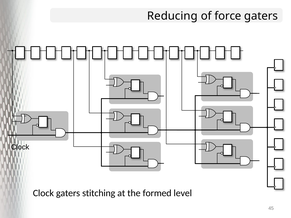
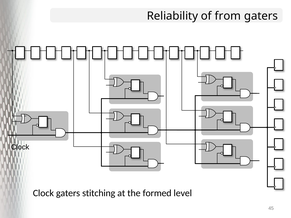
Reducing: Reducing -> Reliability
force: force -> from
